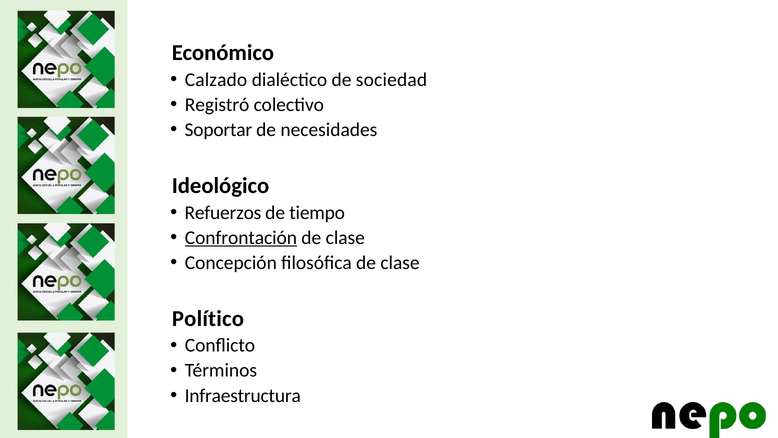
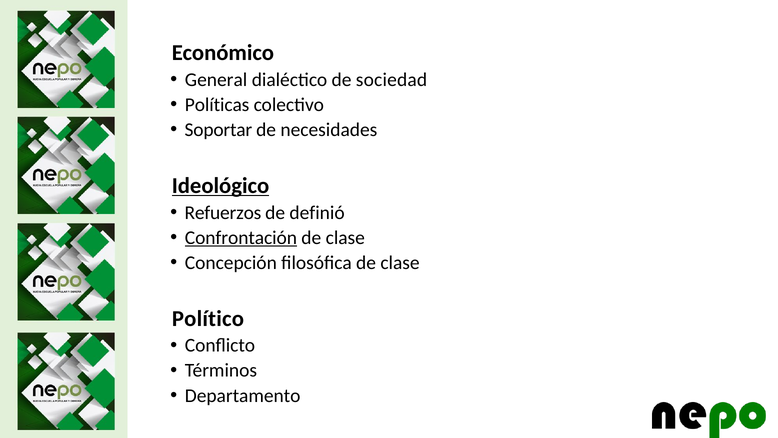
Calzado: Calzado -> General
Registró: Registró -> Políticas
Ideológico underline: none -> present
tiempo: tiempo -> definió
Infraestructura: Infraestructura -> Departamento
